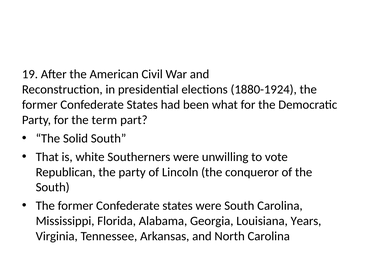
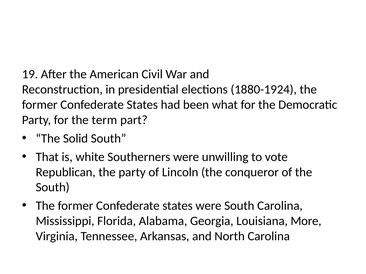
Years: Years -> More
